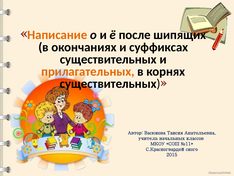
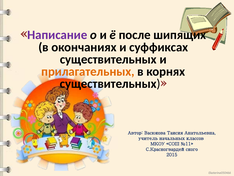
Написание colour: orange -> purple
